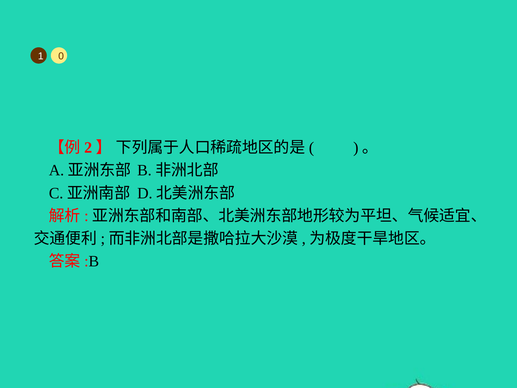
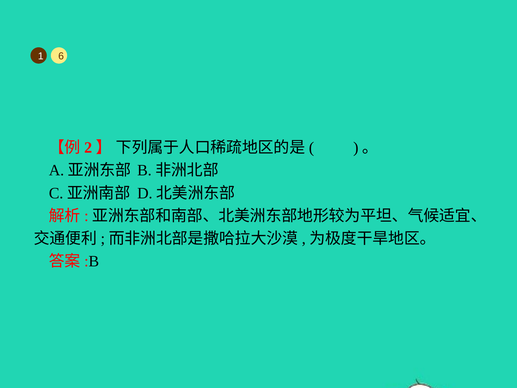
0: 0 -> 6
